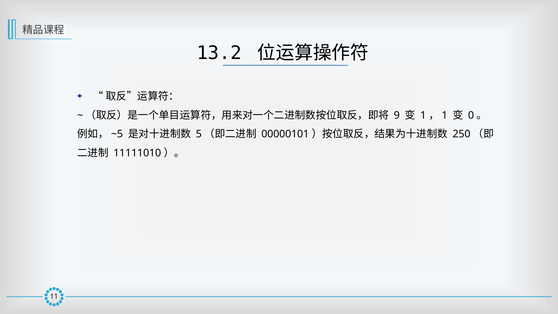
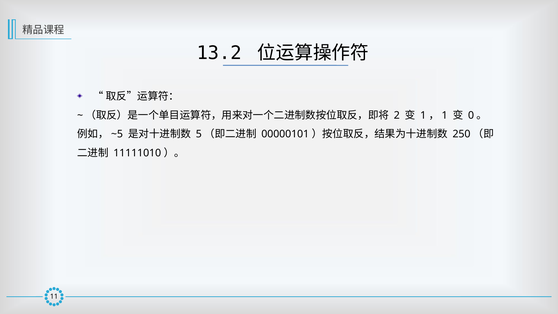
9: 9 -> 2
